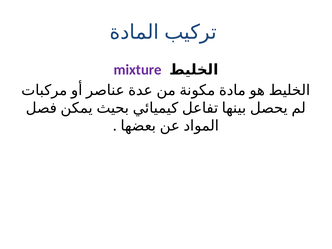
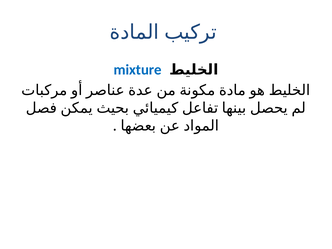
mixture colour: purple -> blue
